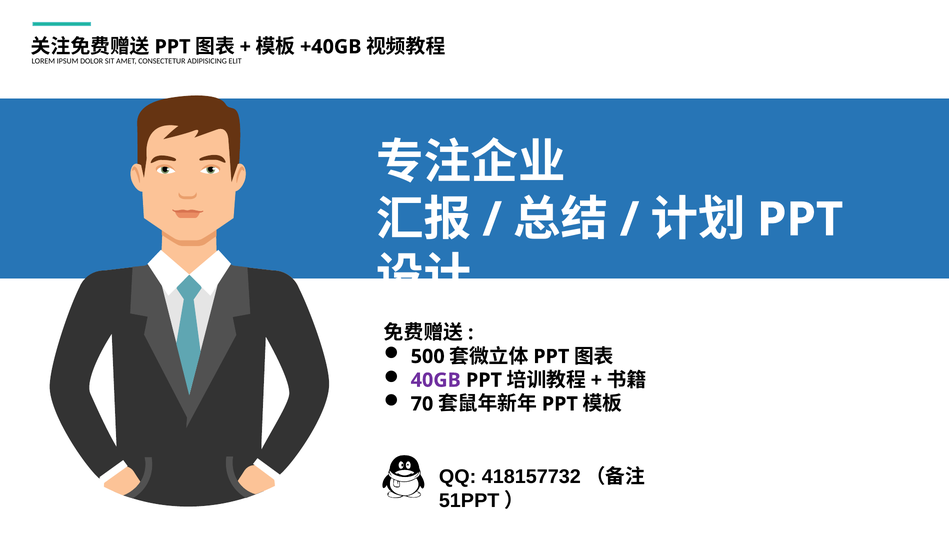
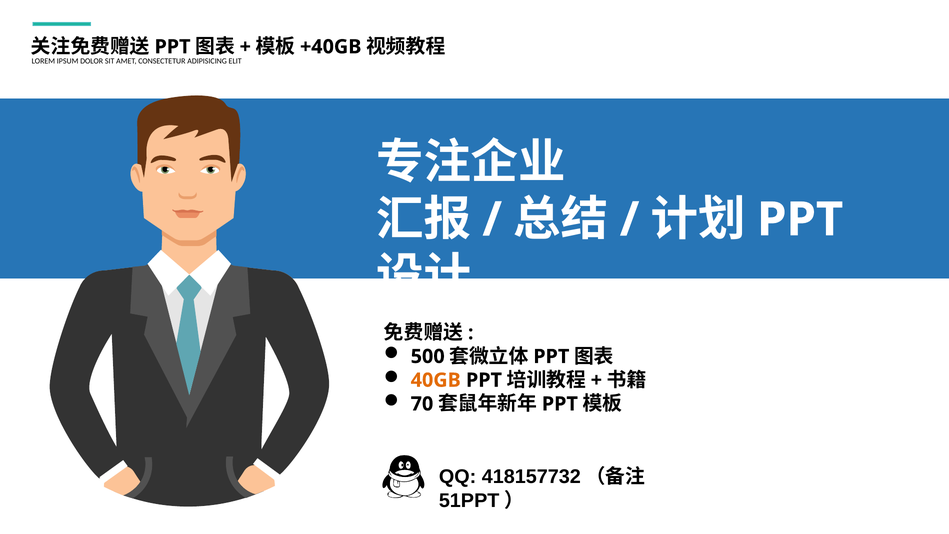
40GB colour: purple -> orange
